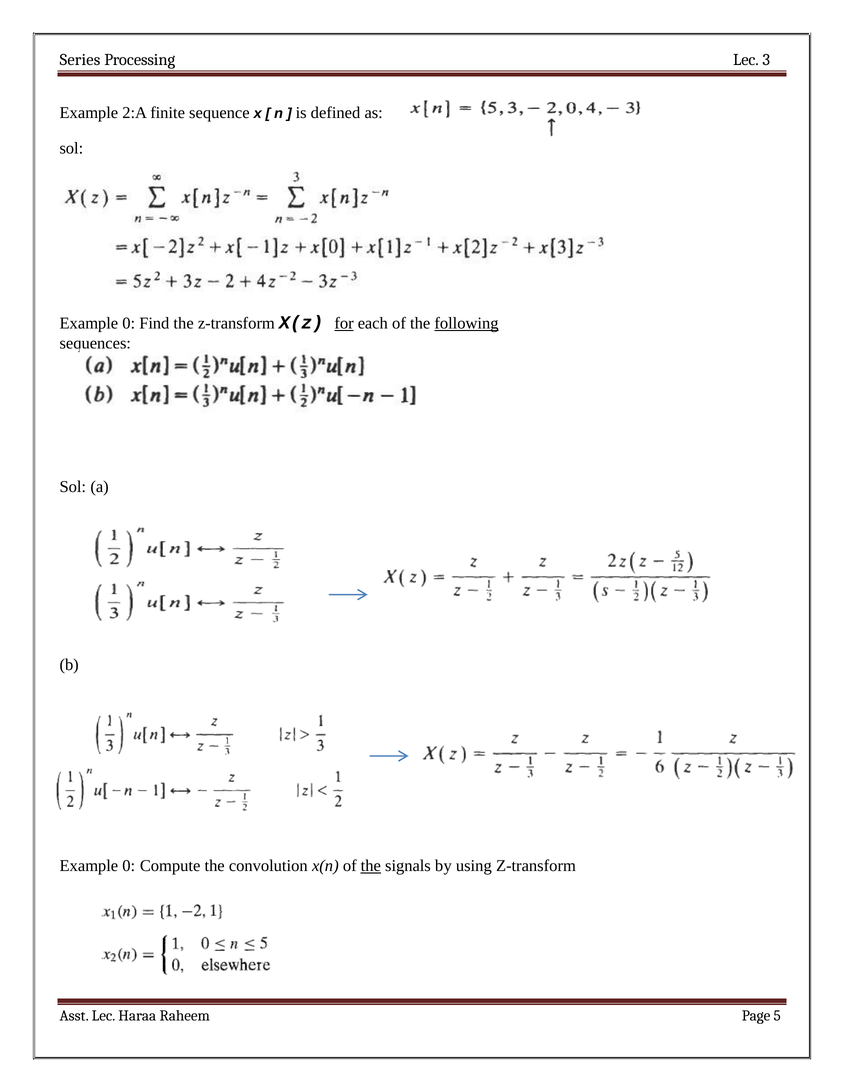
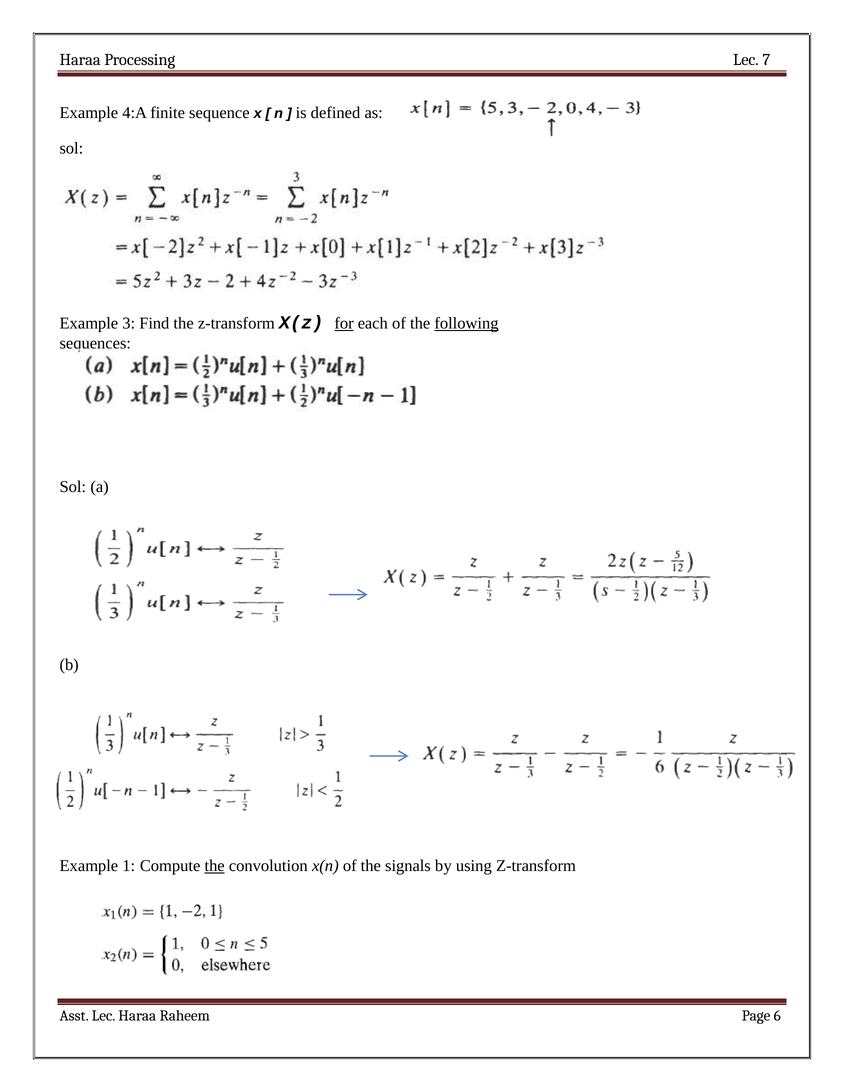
Series at (80, 60): Series -> Haraa
3: 3 -> 7
2:A: 2:A -> 4:A
0 at (129, 323): 0 -> 3
0 at (129, 866): 0 -> 1
the at (215, 866) underline: none -> present
the at (371, 866) underline: present -> none
5: 5 -> 6
